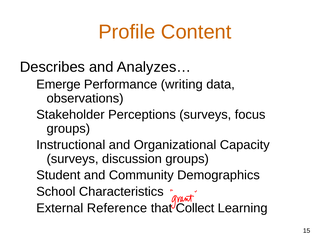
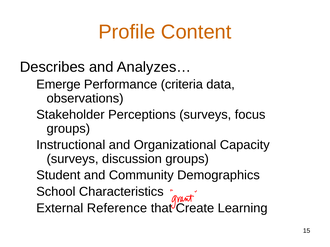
writing: writing -> criteria
Collect: Collect -> Create
